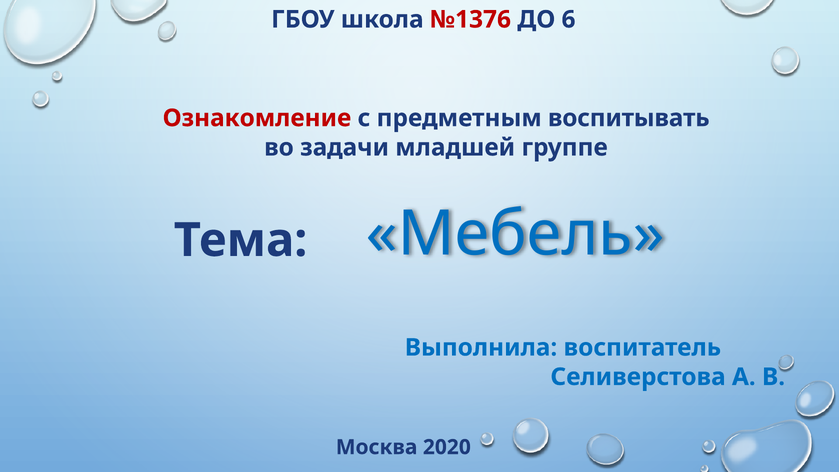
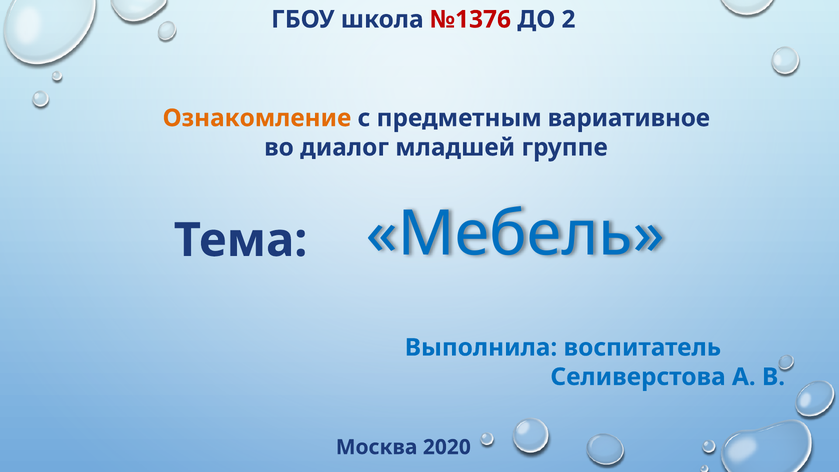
6: 6 -> 2
Ознакомление colour: red -> orange
воспитывать: воспитывать -> вариативное
задачи: задачи -> диалог
